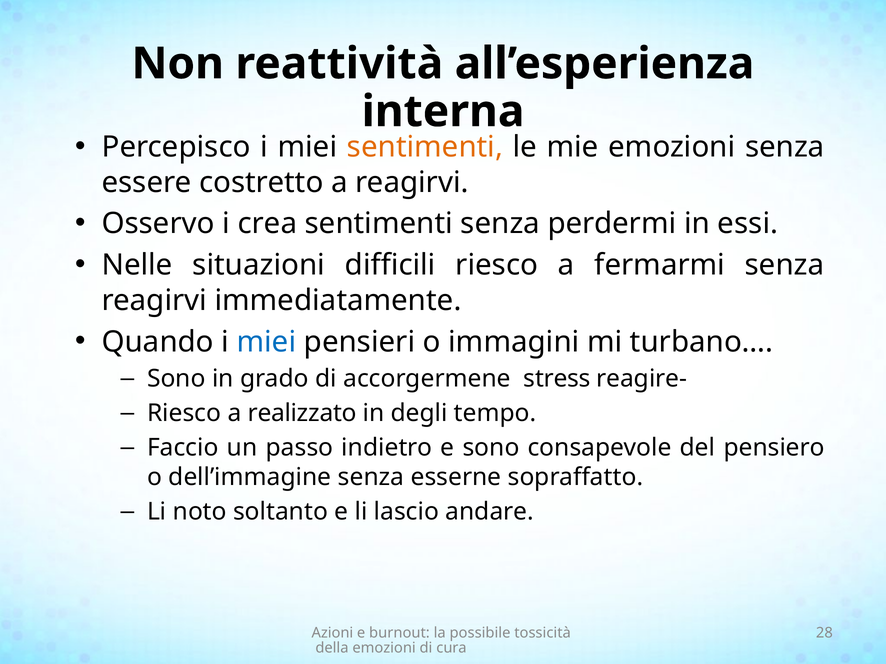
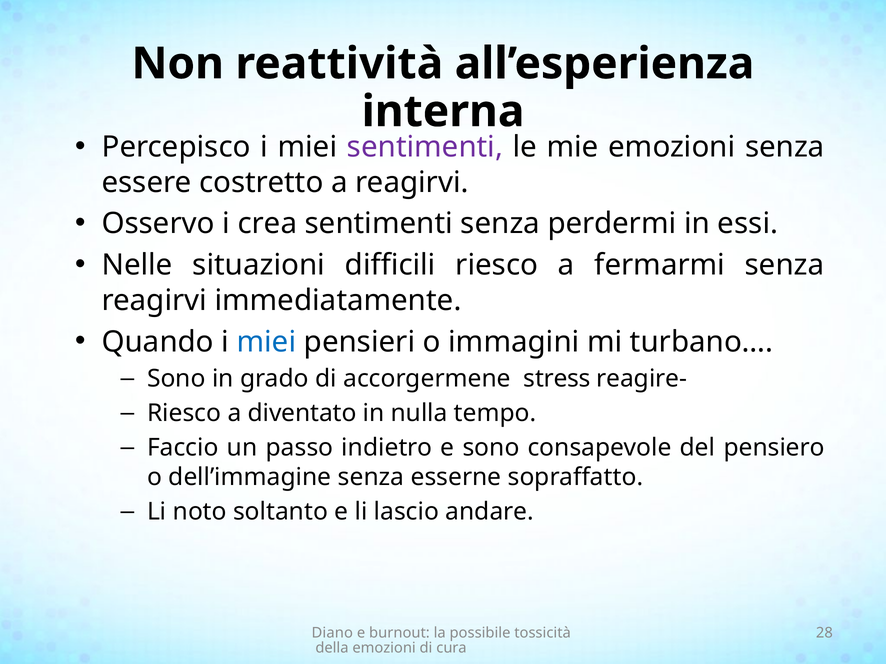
sentimenti at (425, 147) colour: orange -> purple
realizzato: realizzato -> diventato
degli: degli -> nulla
Azioni: Azioni -> Diano
